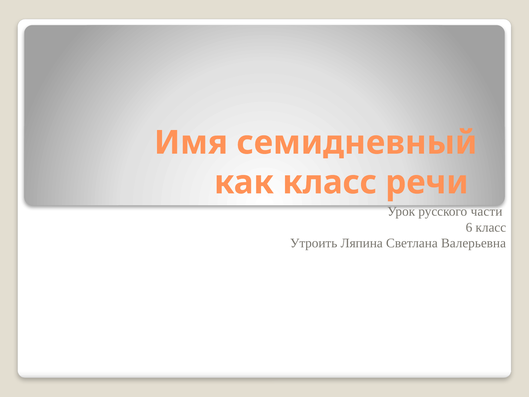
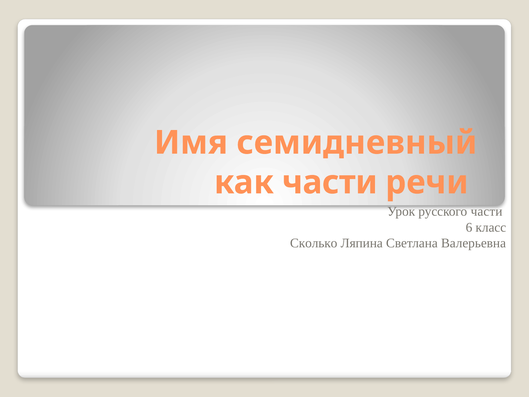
как класс: класс -> части
Утроить: Утроить -> Сколько
